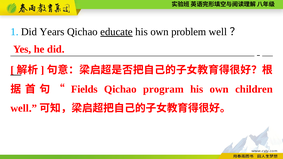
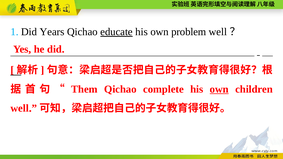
Fields: Fields -> Them
program: program -> complete
own at (219, 89) underline: none -> present
